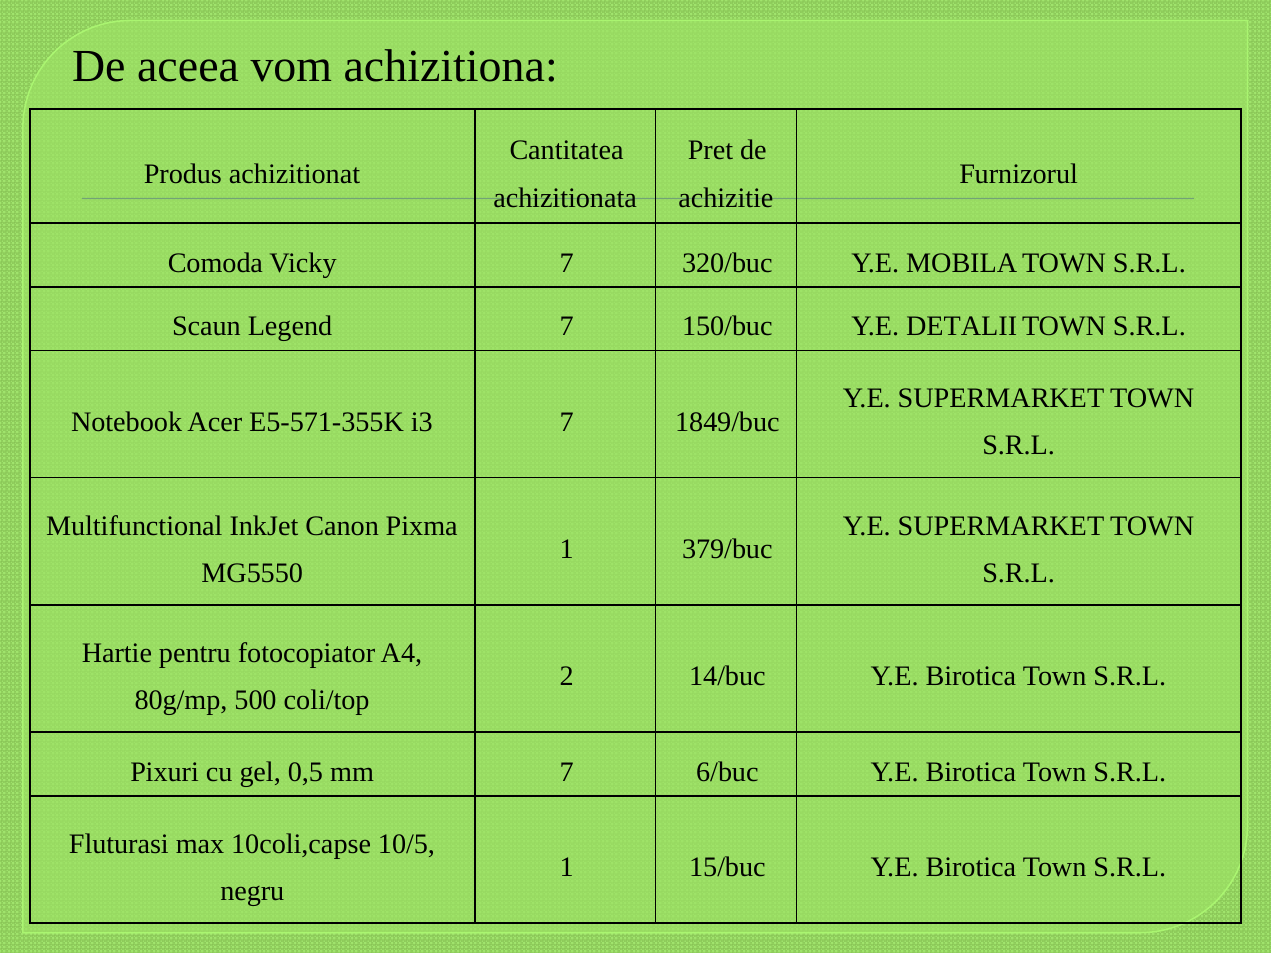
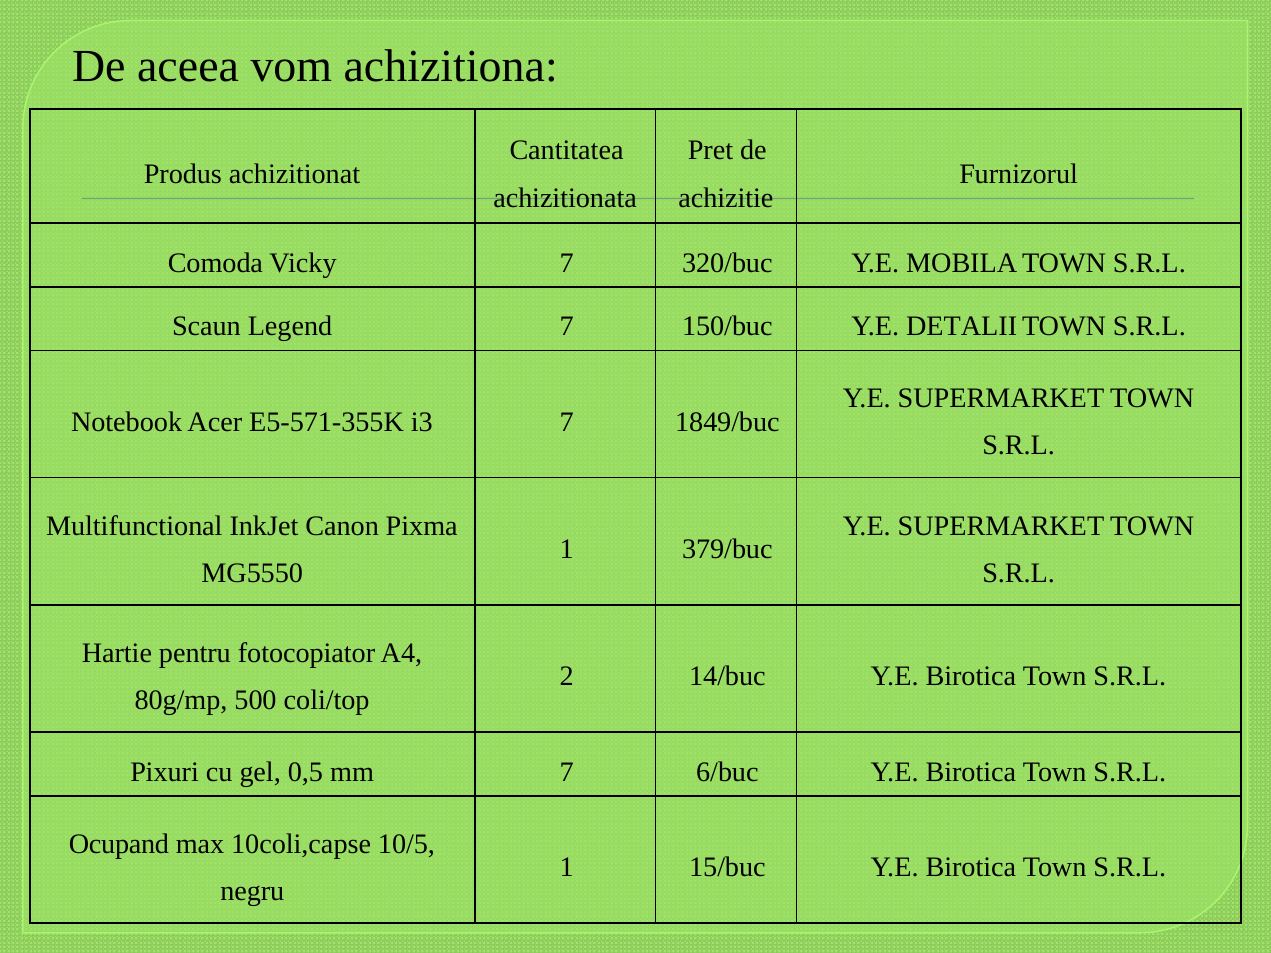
Fluturasi: Fluturasi -> Ocupand
